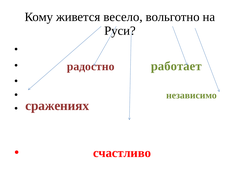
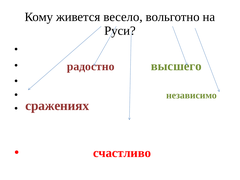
работает: работает -> высшего
